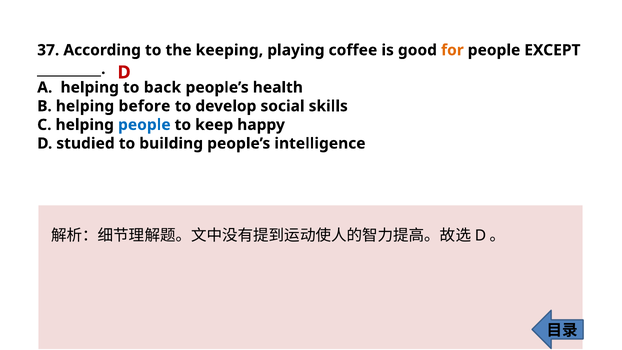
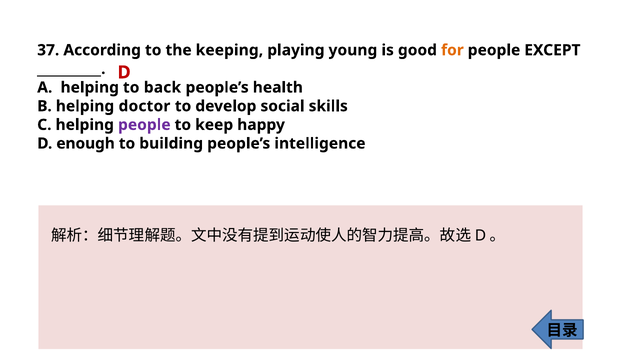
coffee: coffee -> young
before: before -> doctor
people at (144, 125) colour: blue -> purple
studied: studied -> enough
